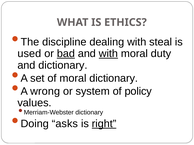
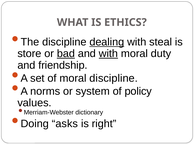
dealing underline: none -> present
used: used -> store
and dictionary: dictionary -> friendship
moral dictionary: dictionary -> discipline
wrong: wrong -> norms
right underline: present -> none
